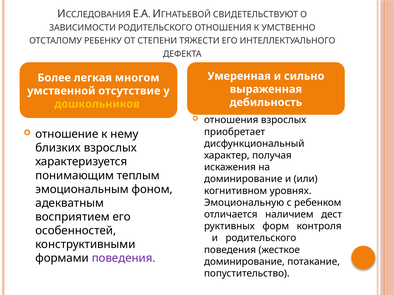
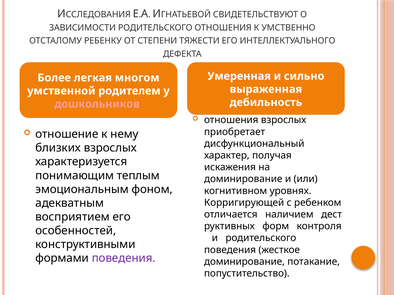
отсутствие: отсутствие -> родителем
дошкольников colour: yellow -> pink
Эмоциональную: Эмоциональную -> Корригирующей
